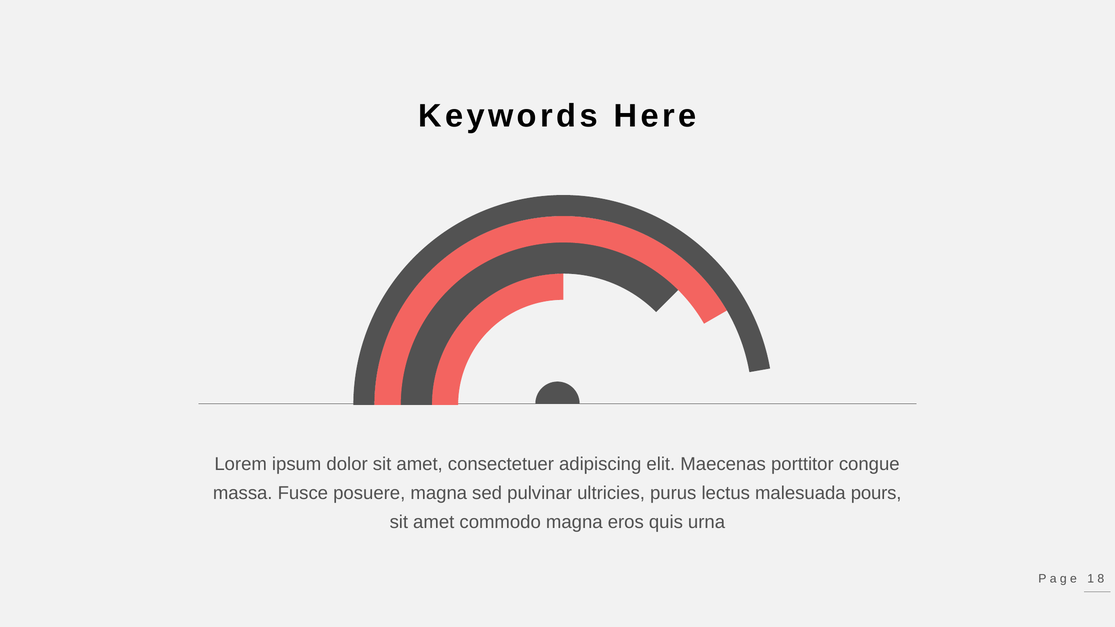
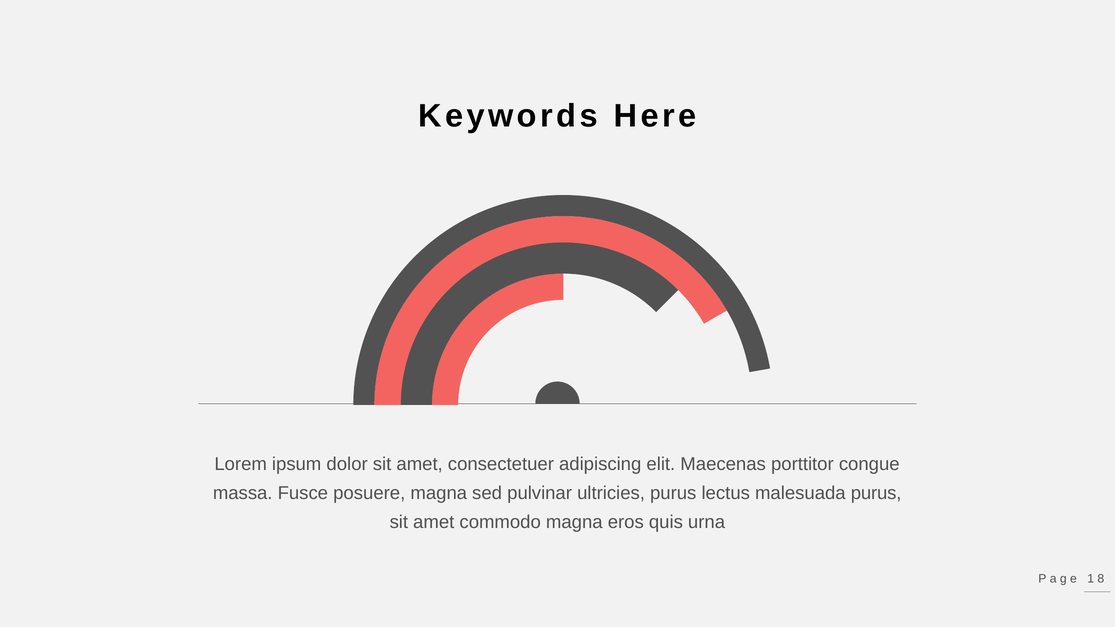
malesuada pours: pours -> purus
